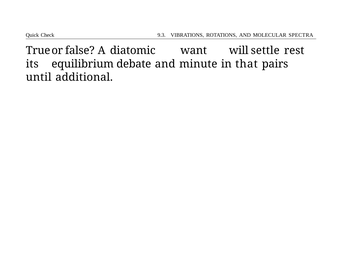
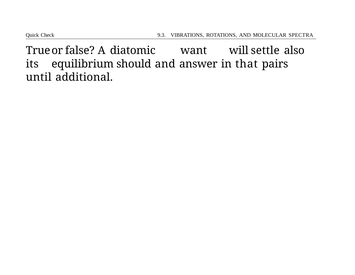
rest: rest -> also
debate: debate -> should
minute: minute -> answer
